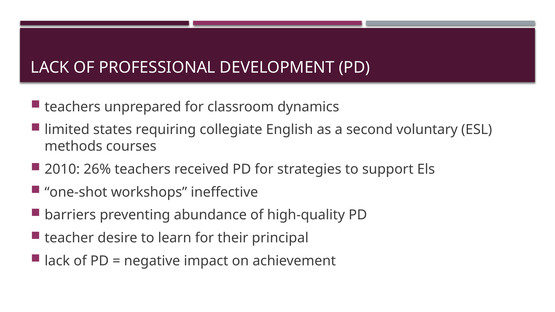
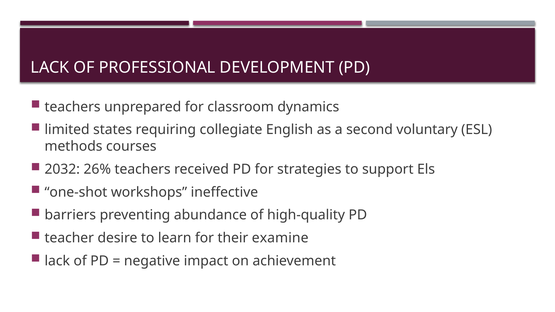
2010: 2010 -> 2032
principal: principal -> examine
